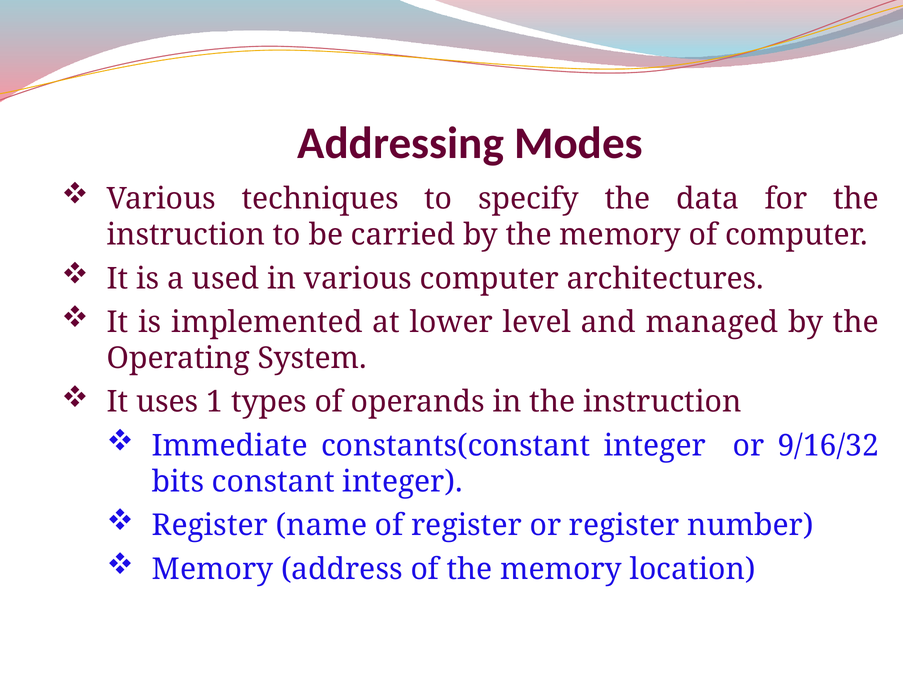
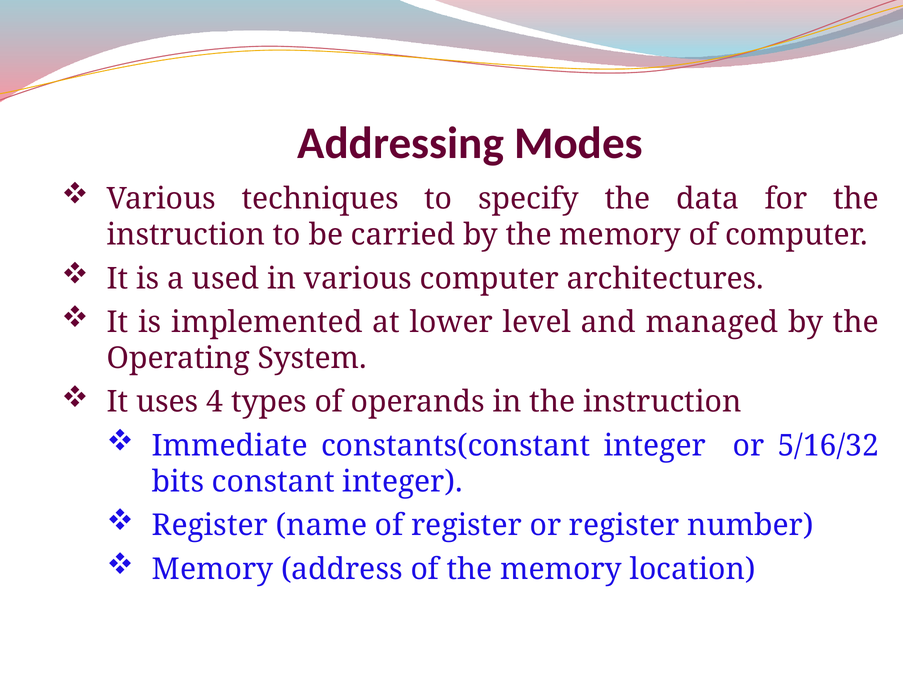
1: 1 -> 4
9/16/32: 9/16/32 -> 5/16/32
